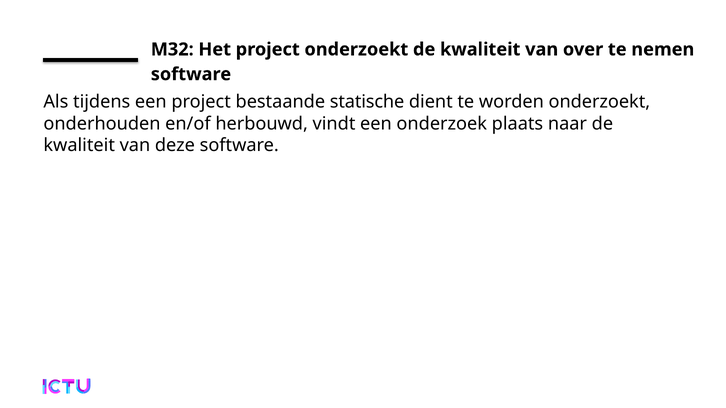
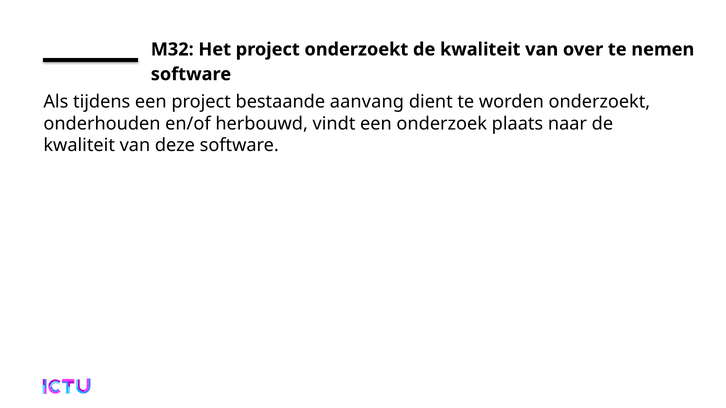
statische: statische -> aanvang
